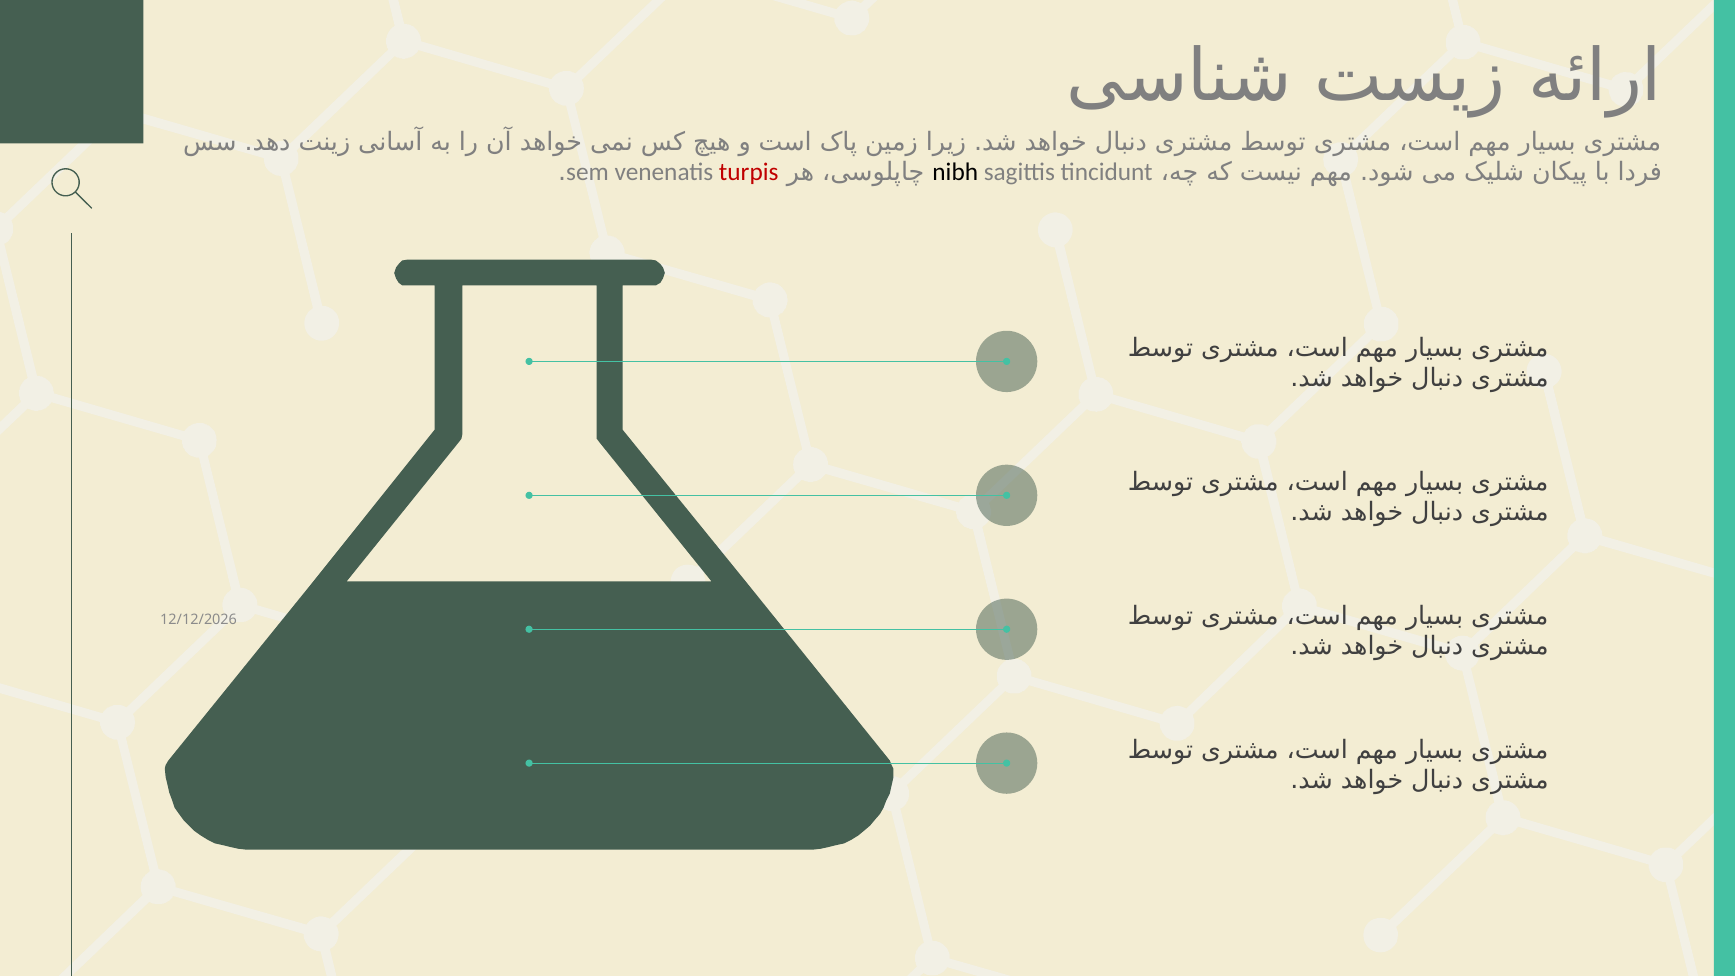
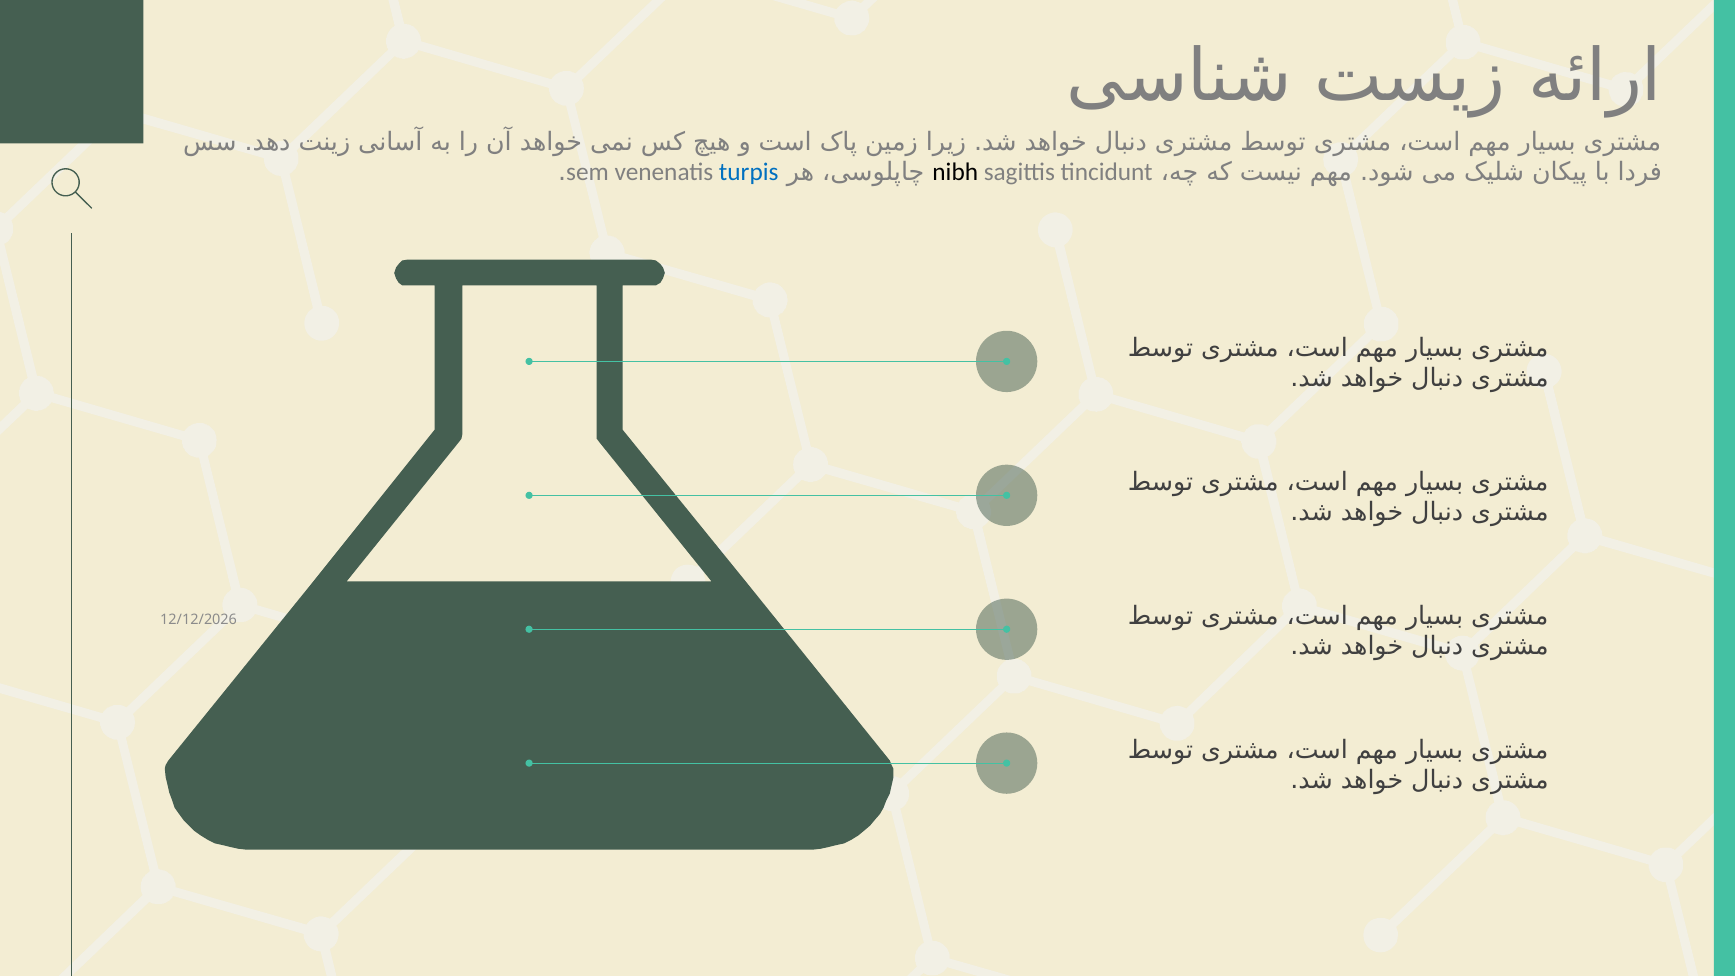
turpis colour: red -> blue
